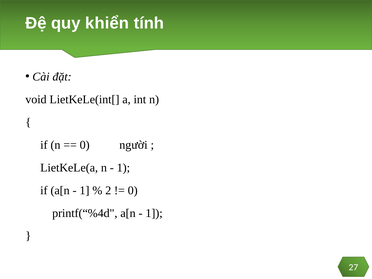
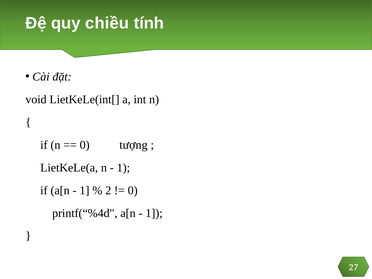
khiển: khiển -> chiều
người: người -> tượng
